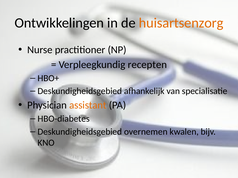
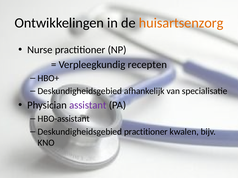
assistant colour: orange -> purple
HBO-diabetes: HBO-diabetes -> HBO-assistant
Deskundigheidsgebied overnemen: overnemen -> practitioner
